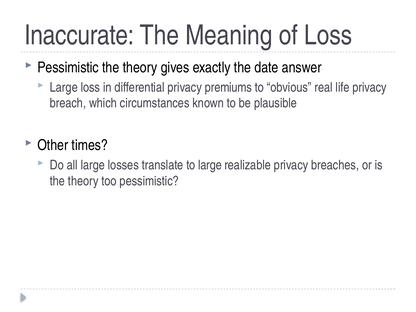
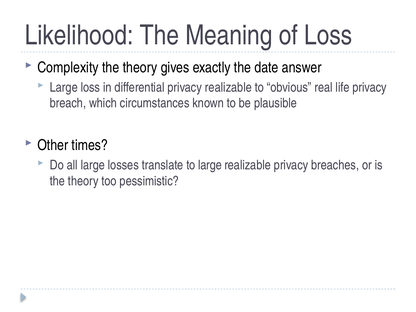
Inaccurate: Inaccurate -> Likelihood
Pessimistic at (68, 68): Pessimistic -> Complexity
privacy premiums: premiums -> realizable
